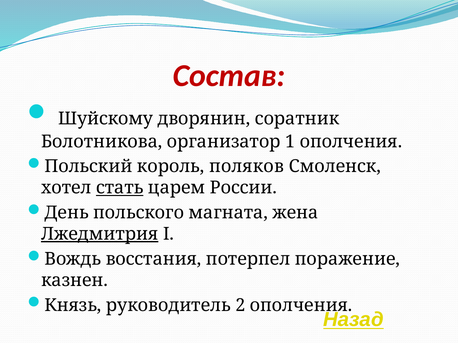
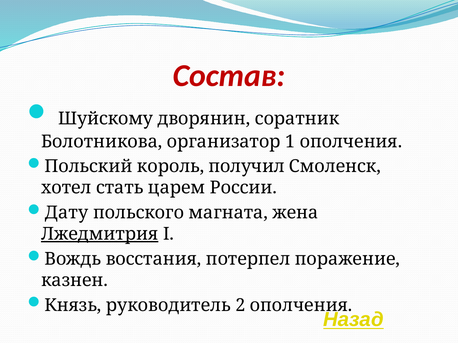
поляков: поляков -> получил
стать underline: present -> none
День: День -> Дату
